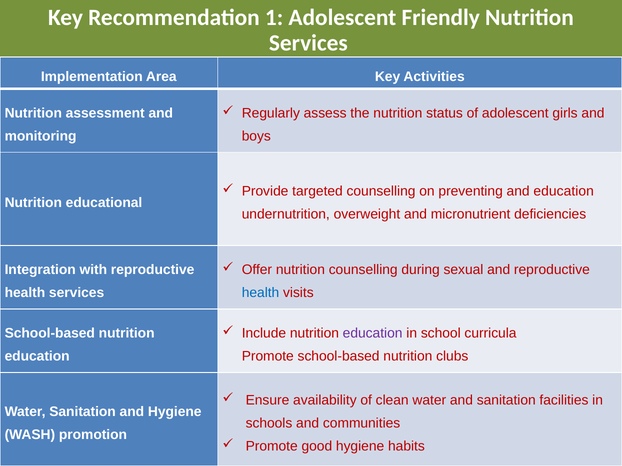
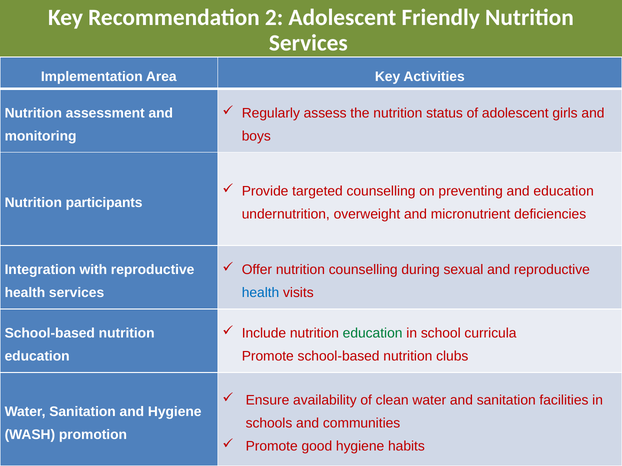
1: 1 -> 2
educational: educational -> participants
education at (373, 334) colour: purple -> green
